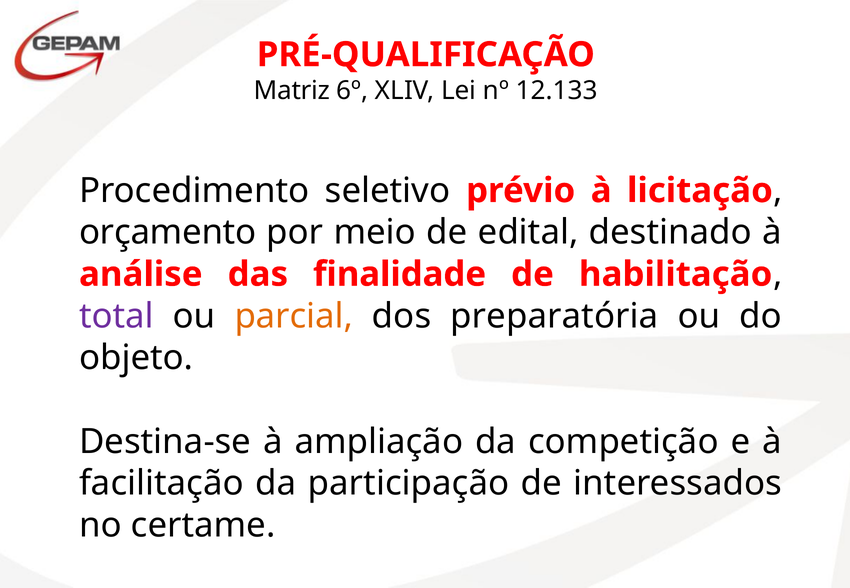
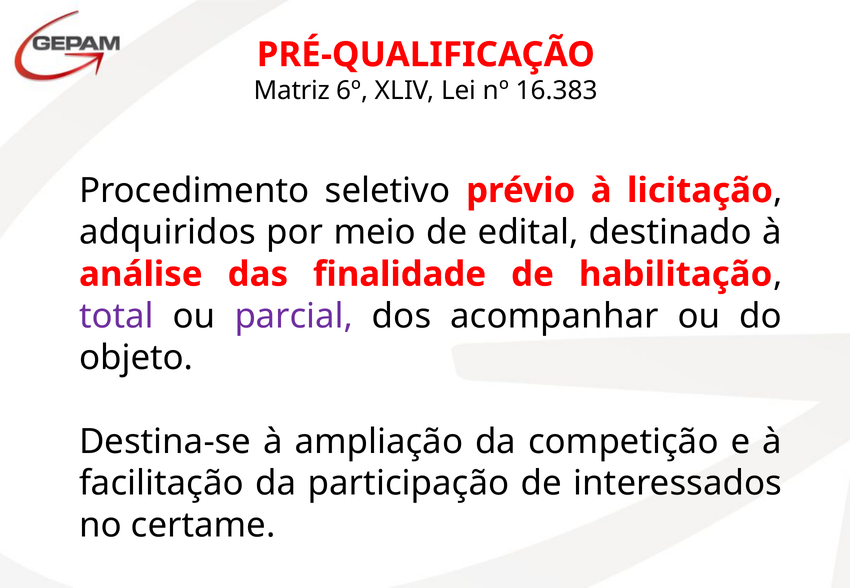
12.133: 12.133 -> 16.383
orçamento: orçamento -> adquiridos
parcial colour: orange -> purple
preparatória: preparatória -> acompanhar
